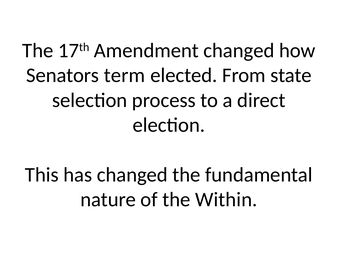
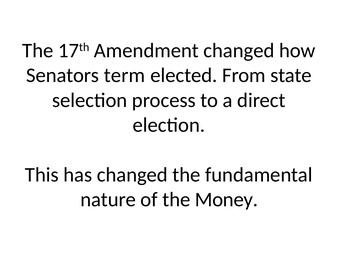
Within: Within -> Money
